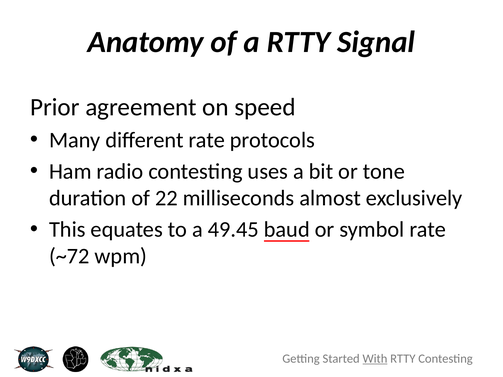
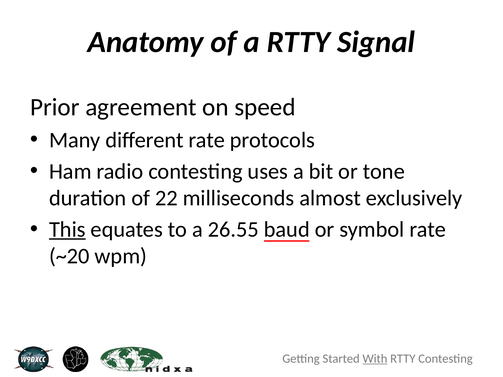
This underline: none -> present
49.45: 49.45 -> 26.55
~72: ~72 -> ~20
